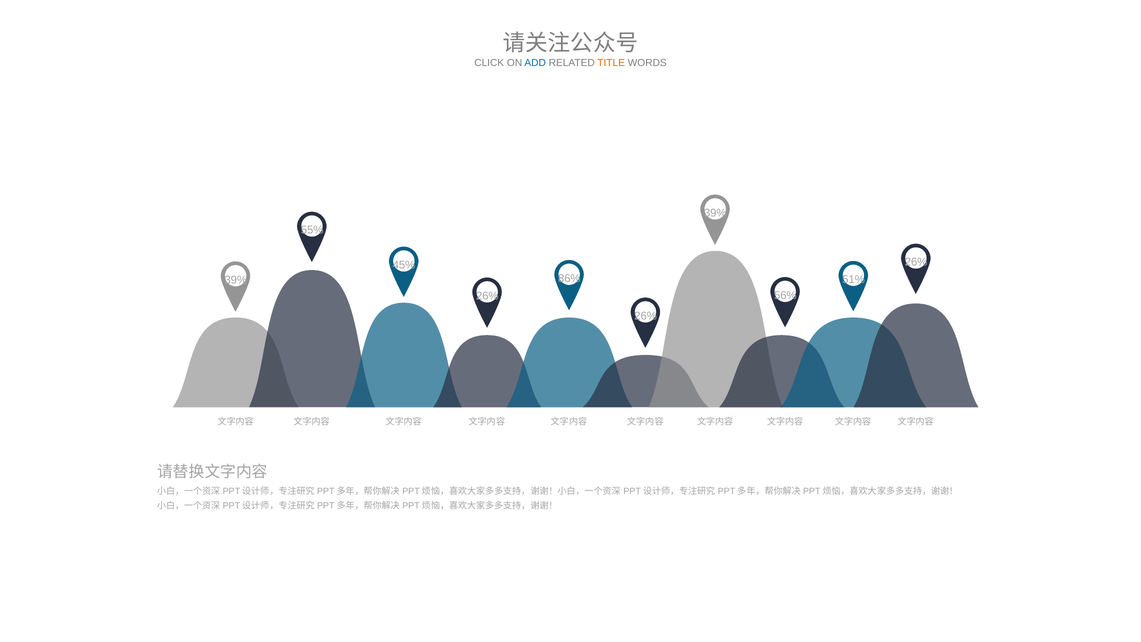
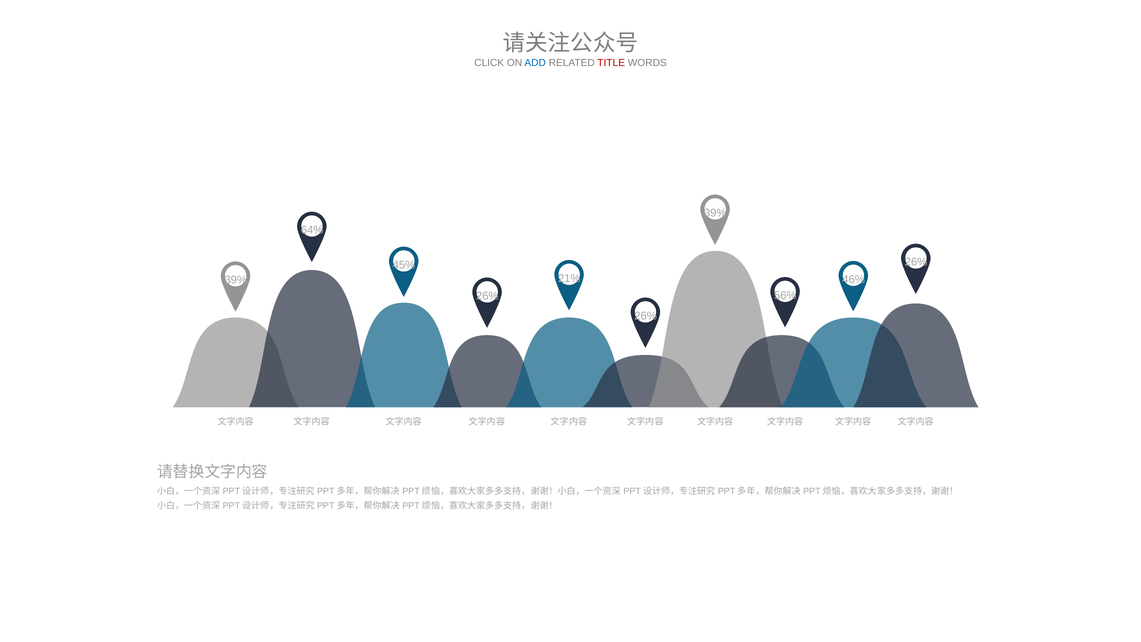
TITLE colour: orange -> red
55%: 55% -> 64%
86%: 86% -> 21%
51%: 51% -> 46%
